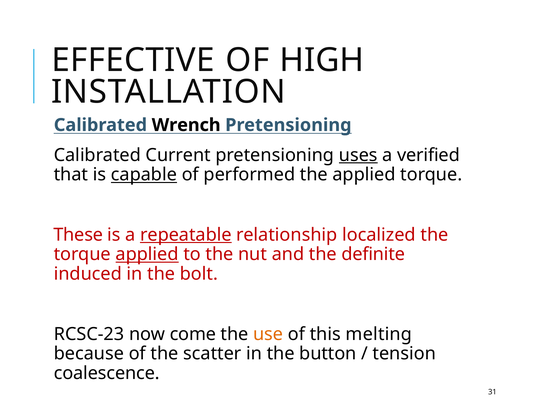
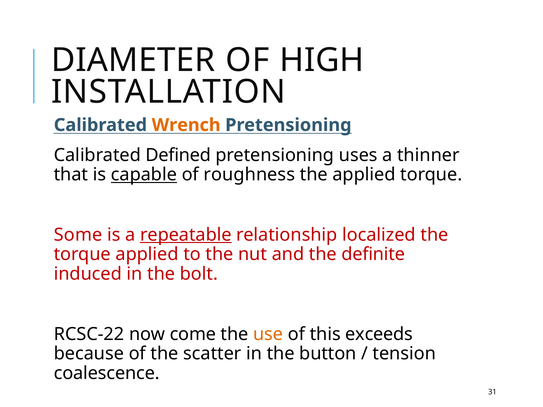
EFFECTIVE: EFFECTIVE -> DIAMETER
Wrench colour: black -> orange
Current: Current -> Defined
uses underline: present -> none
verified: verified -> thinner
performed: performed -> roughness
These: These -> Some
applied at (147, 255) underline: present -> none
RCSC-23: RCSC-23 -> RCSC-22
melting: melting -> exceeds
